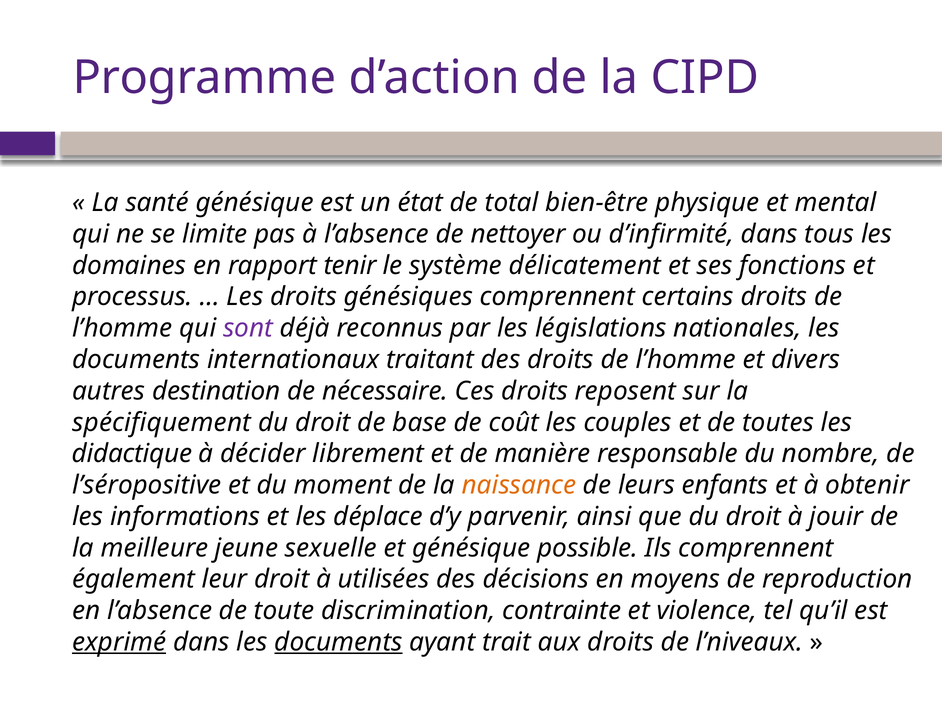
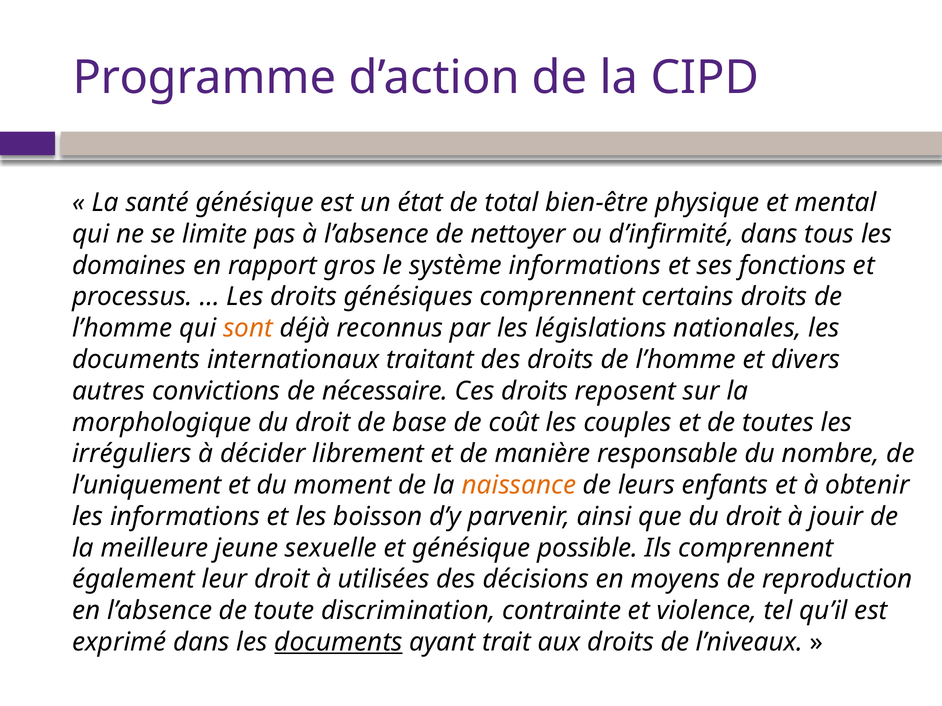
tenir: tenir -> gros
système délicatement: délicatement -> informations
sont colour: purple -> orange
destination: destination -> convictions
spécifiquement: spécifiquement -> morphologique
didactique: didactique -> irréguliers
l’séropositive: l’séropositive -> l’uniquement
déplace: déplace -> boisson
exprimé underline: present -> none
